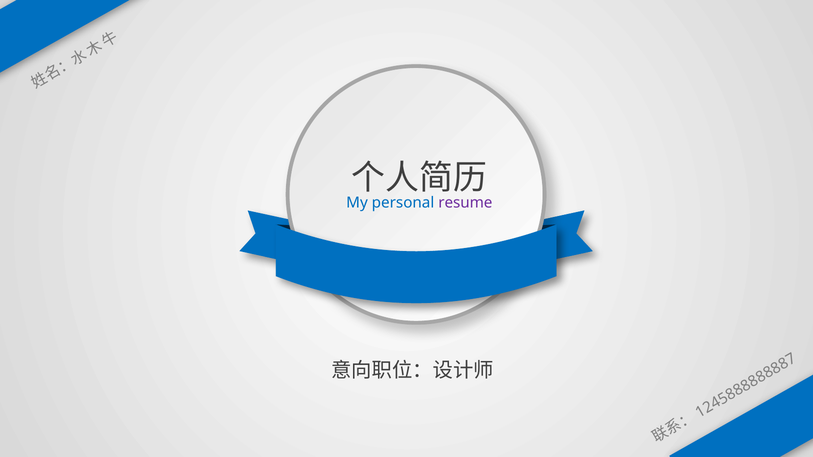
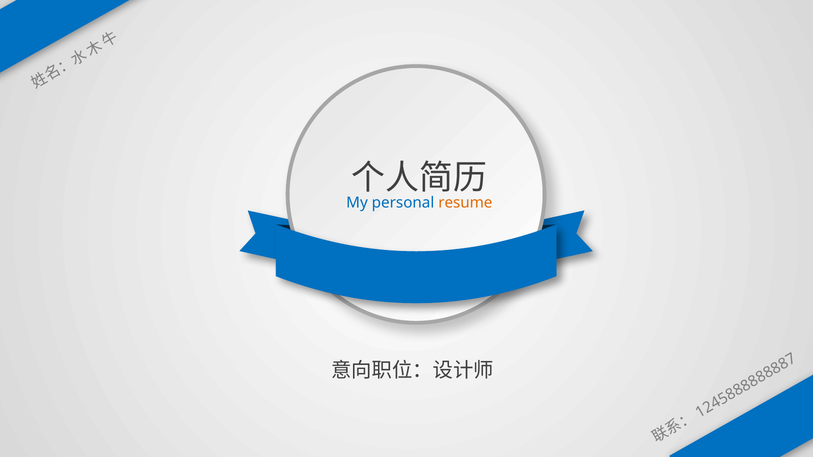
resume colour: purple -> orange
